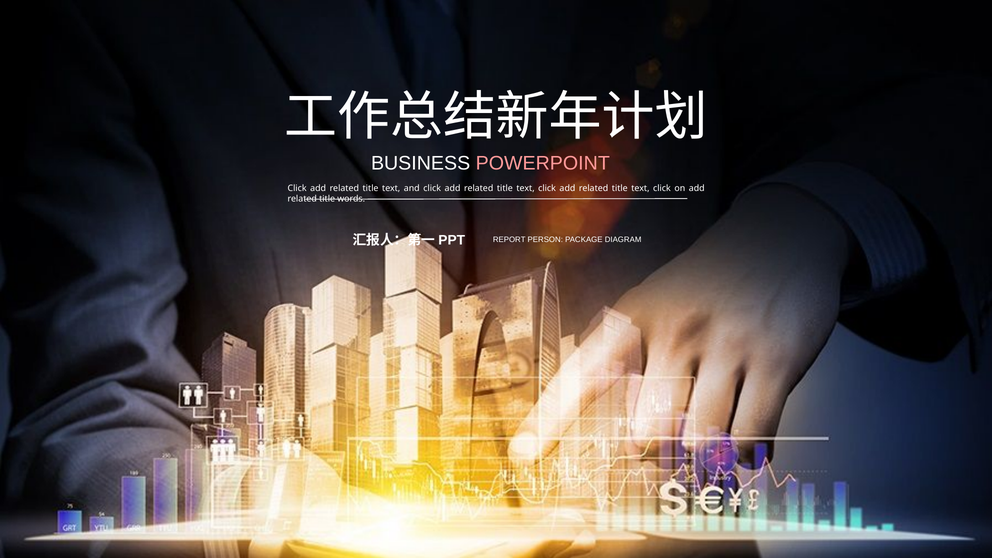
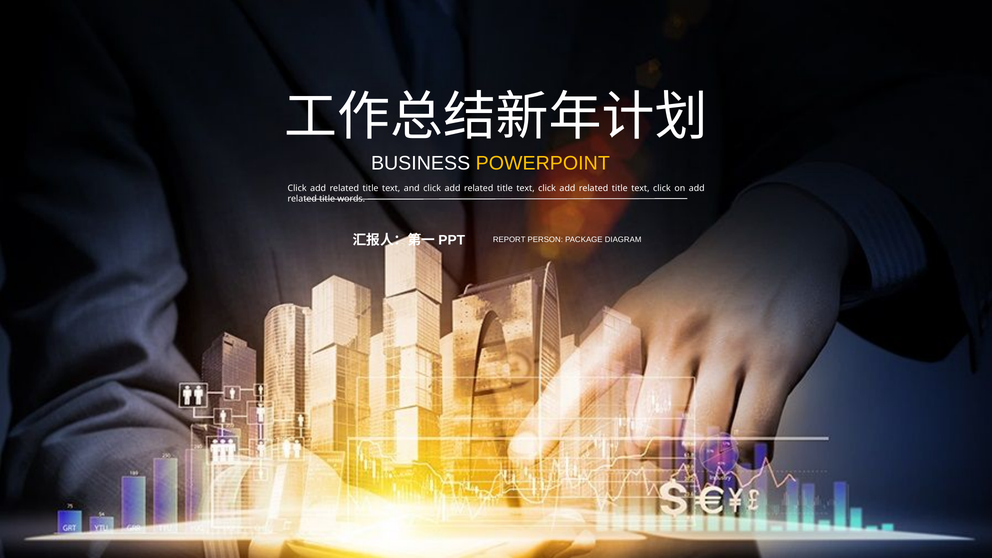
POWERPOINT colour: pink -> yellow
